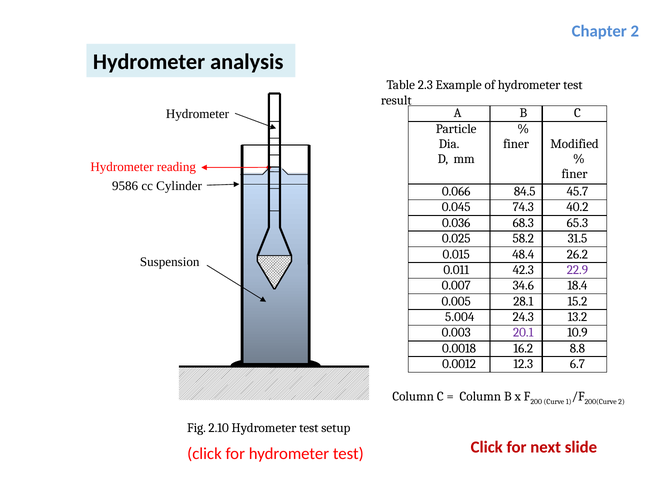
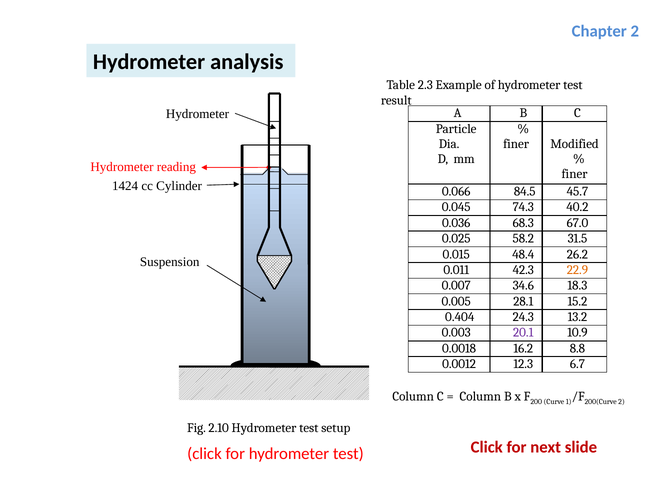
9586: 9586 -> 1424
65.3: 65.3 -> 67.0
22.9 colour: purple -> orange
18.4: 18.4 -> 18.3
5.004: 5.004 -> 0.404
